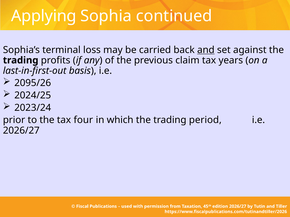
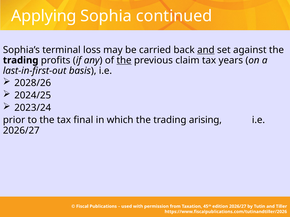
the at (124, 60) underline: none -> present
2095/26: 2095/26 -> 2028/26
four: four -> final
period: period -> arising
